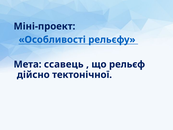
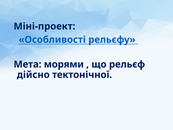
ссавець: ссавець -> морями
